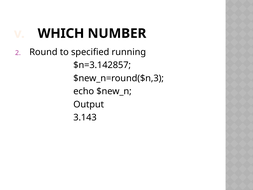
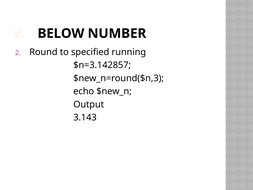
WHICH: WHICH -> BELOW
